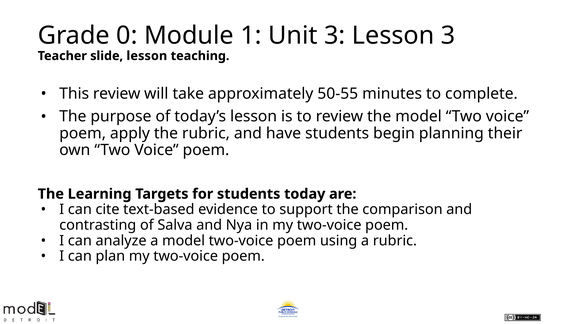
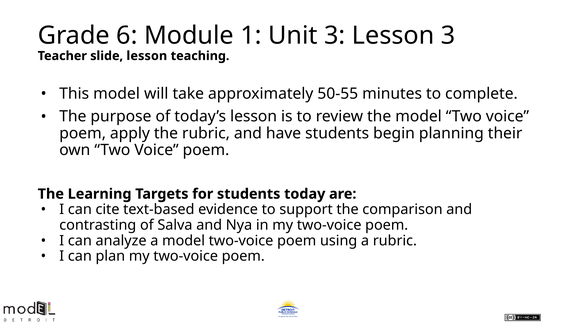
0: 0 -> 6
This review: review -> model
